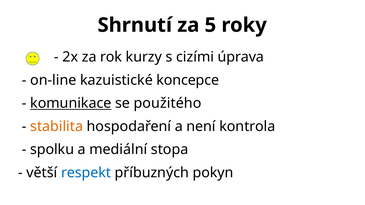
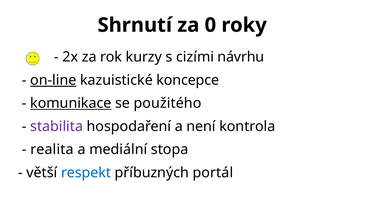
5: 5 -> 0
úprava: úprava -> návrhu
on-line underline: none -> present
stabilita colour: orange -> purple
spolku: spolku -> realita
pokyn: pokyn -> portál
